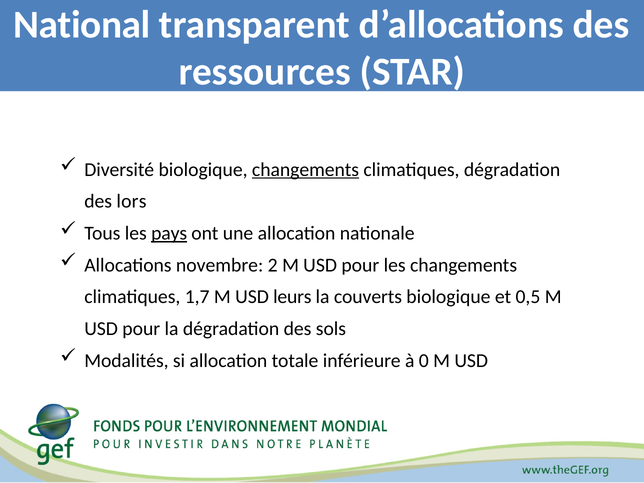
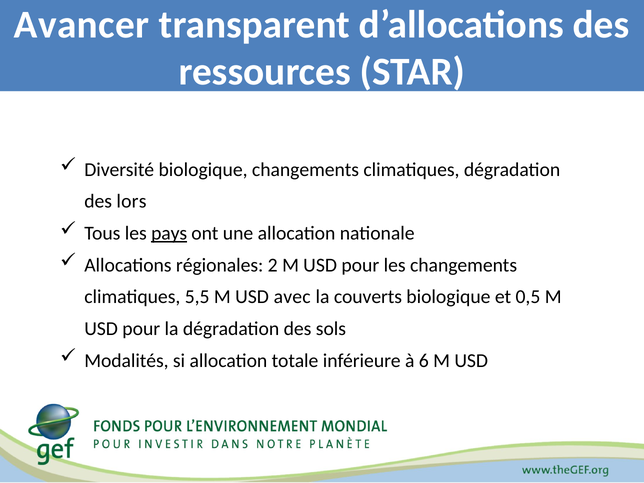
National: National -> Avancer
changements at (306, 170) underline: present -> none
novembre: novembre -> régionales
1,7: 1,7 -> 5,5
leurs: leurs -> avec
0: 0 -> 6
